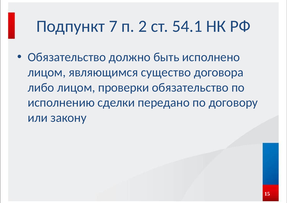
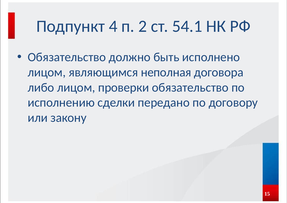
7: 7 -> 4
существо: существо -> неполная
